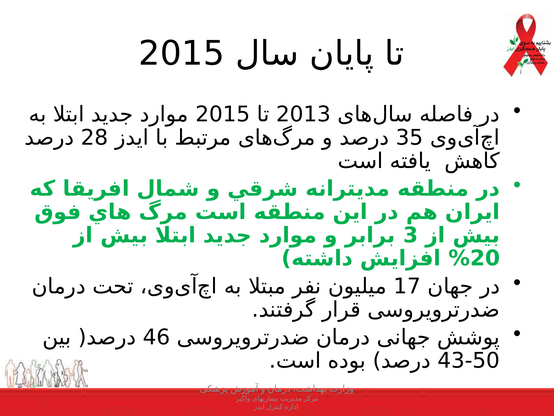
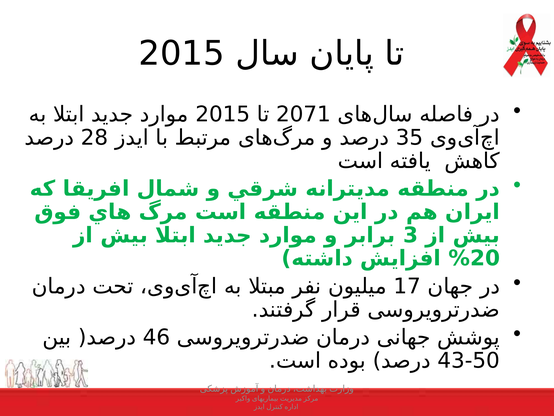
2013: 2013 -> 2071
